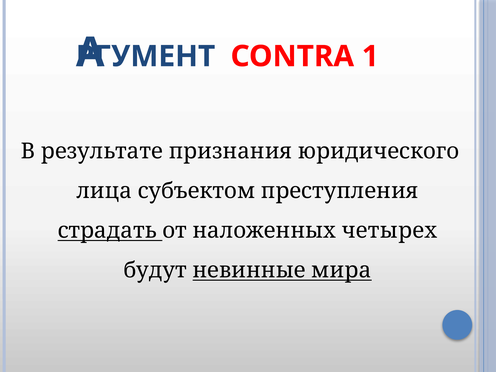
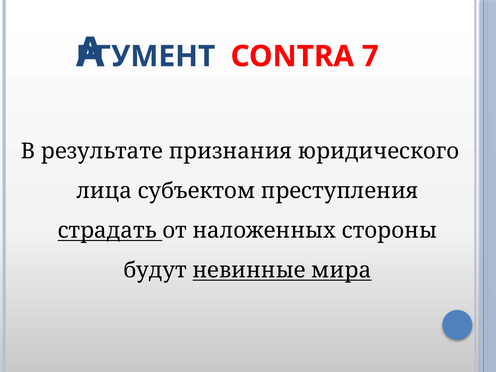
1: 1 -> 7
четырех: четырех -> стороны
